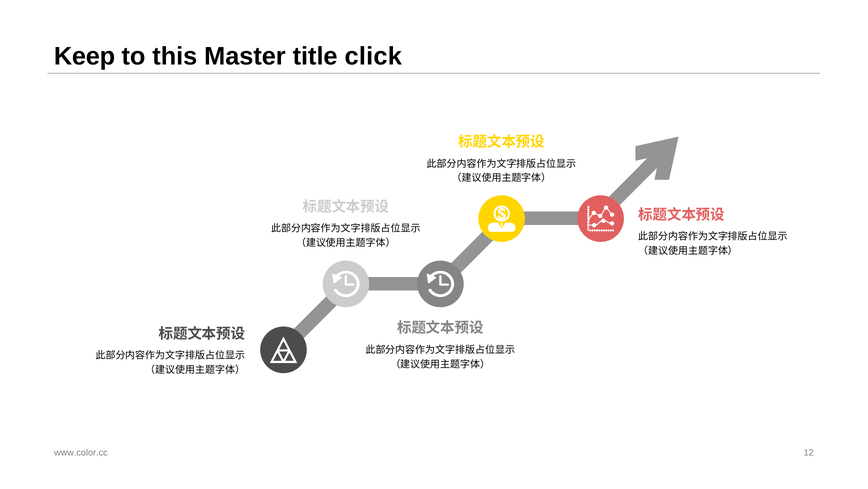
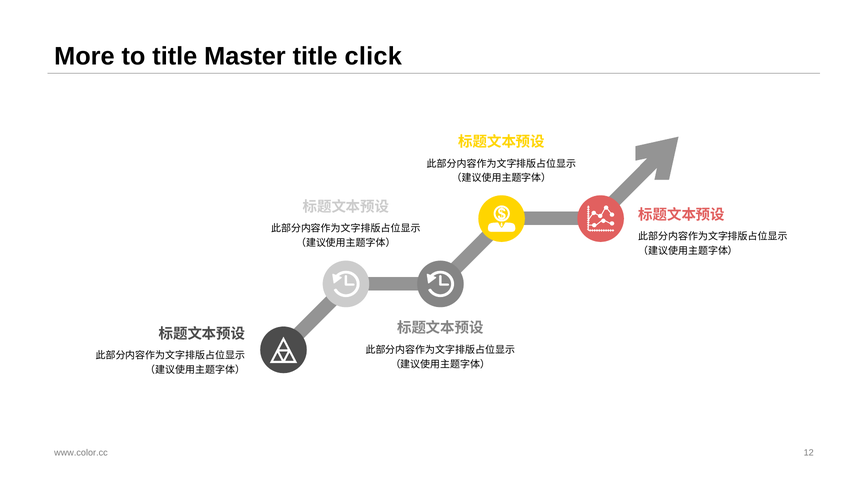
Keep: Keep -> More
to this: this -> title
